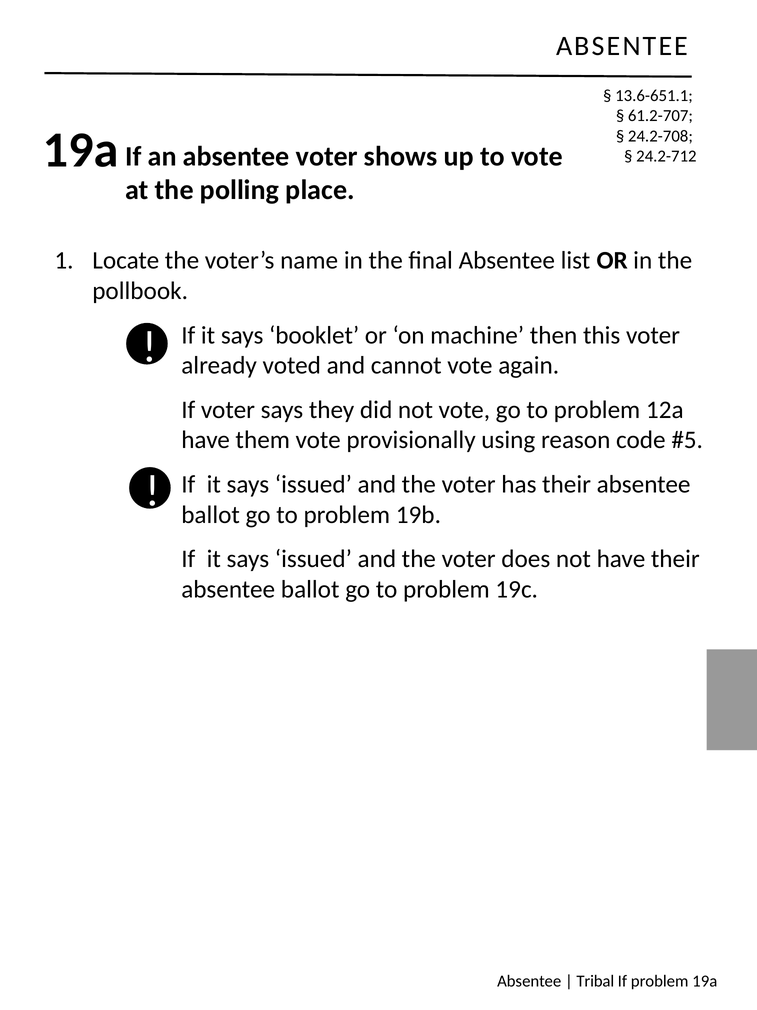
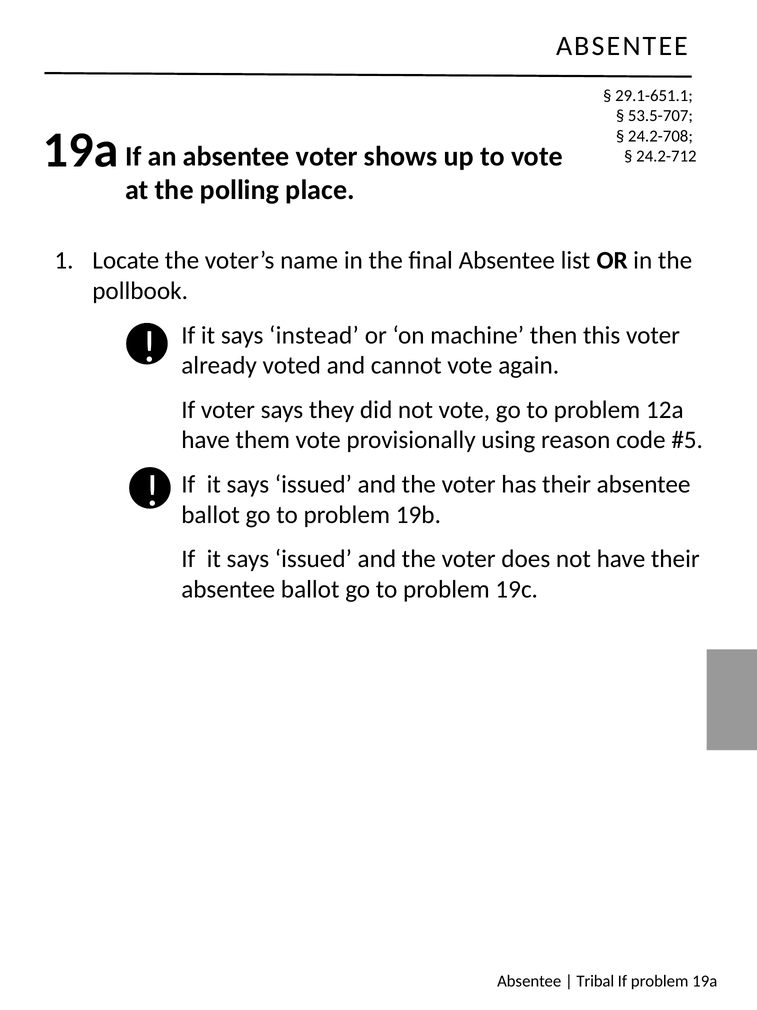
13.6-651.1: 13.6-651.1 -> 29.1-651.1
61.2-707: 61.2-707 -> 53.5-707
booklet: booklet -> instead
